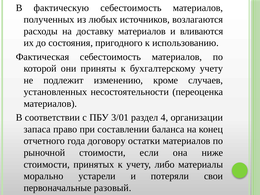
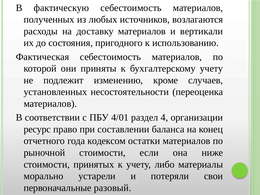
вливаются: вливаются -> вертикали
3/01: 3/01 -> 4/01
запаса: запаса -> ресурс
договору: договору -> кодексом
